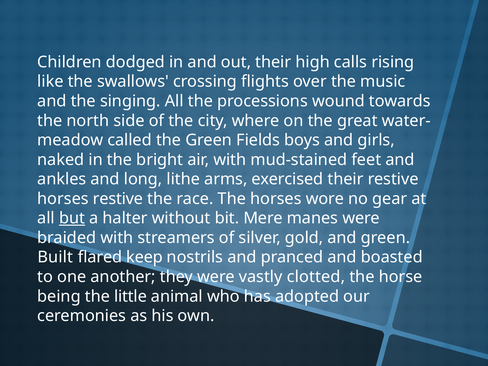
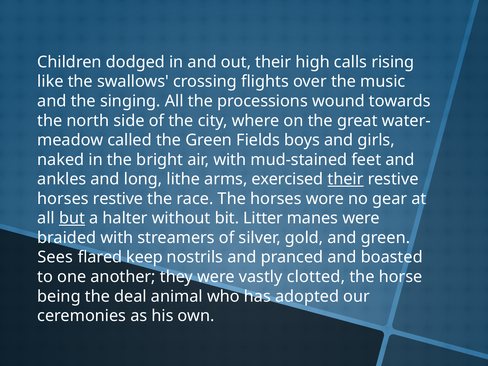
their at (346, 179) underline: none -> present
Mere: Mere -> Litter
Built: Built -> Sees
little: little -> deal
